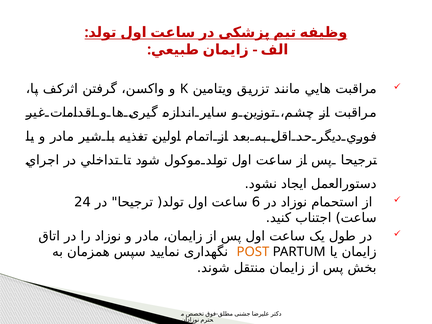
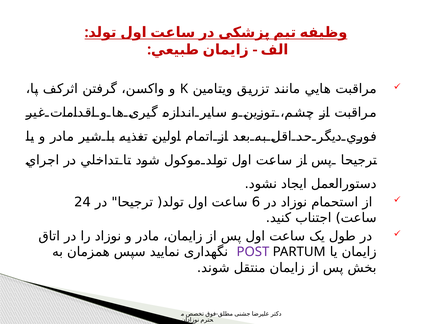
POST colour: orange -> purple
